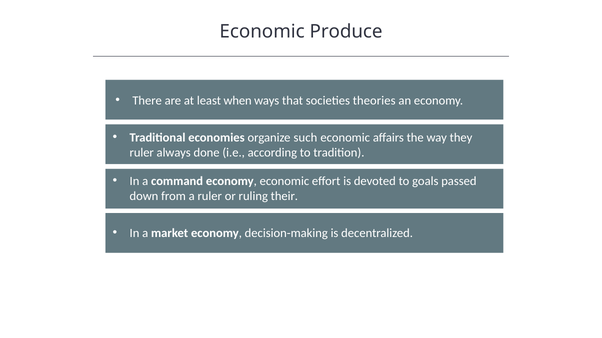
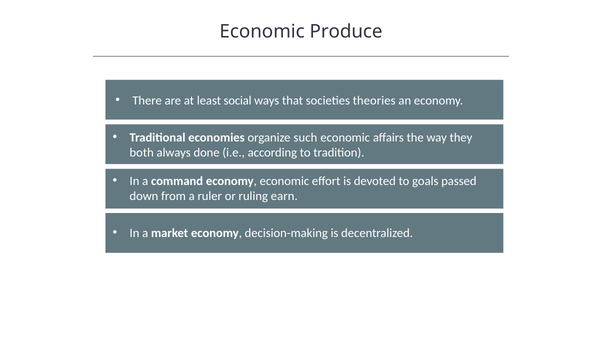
when: when -> social
ruler at (142, 153): ruler -> both
their: their -> earn
